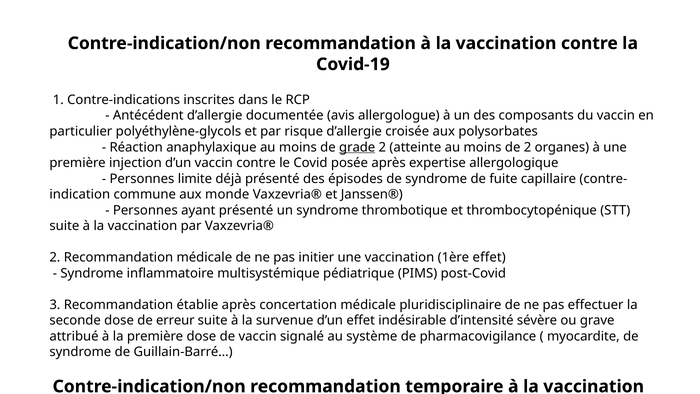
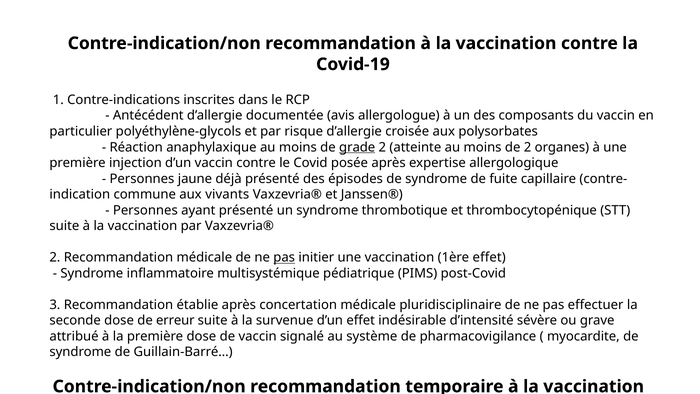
limite: limite -> jaune
monde: monde -> vivants
pas at (284, 257) underline: none -> present
